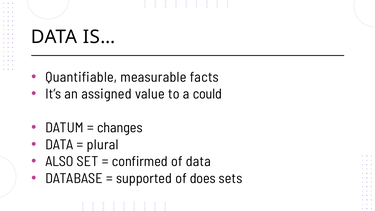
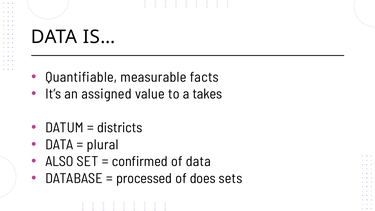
could: could -> takes
changes: changes -> districts
supported: supported -> processed
